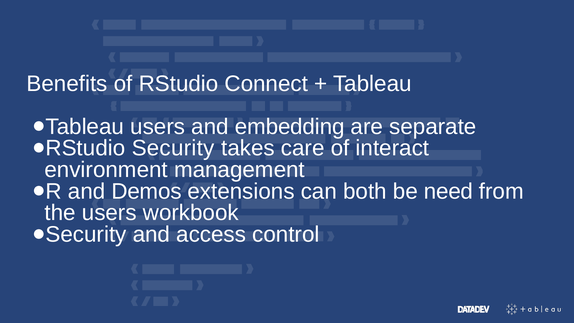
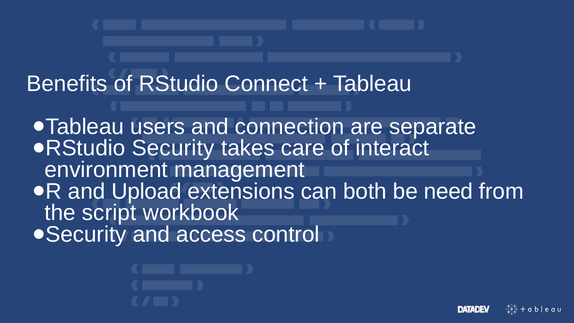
embedding: embedding -> connection
Demos: Demos -> Upload
the users: users -> script
